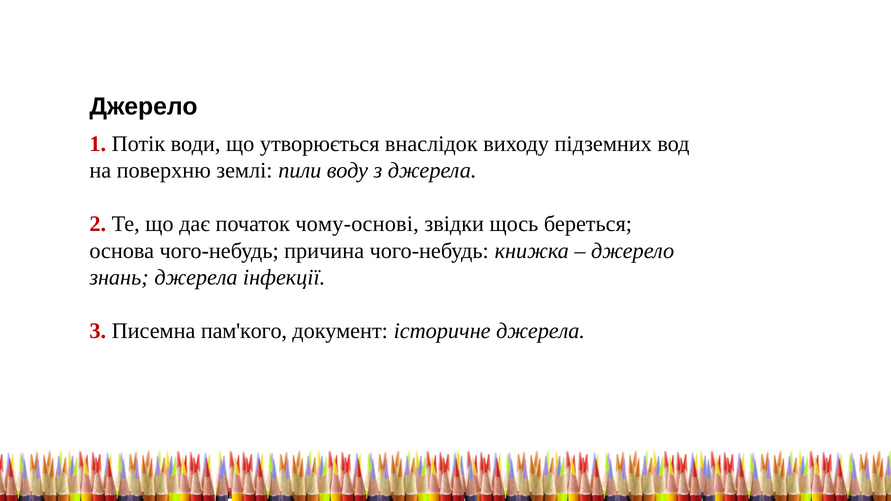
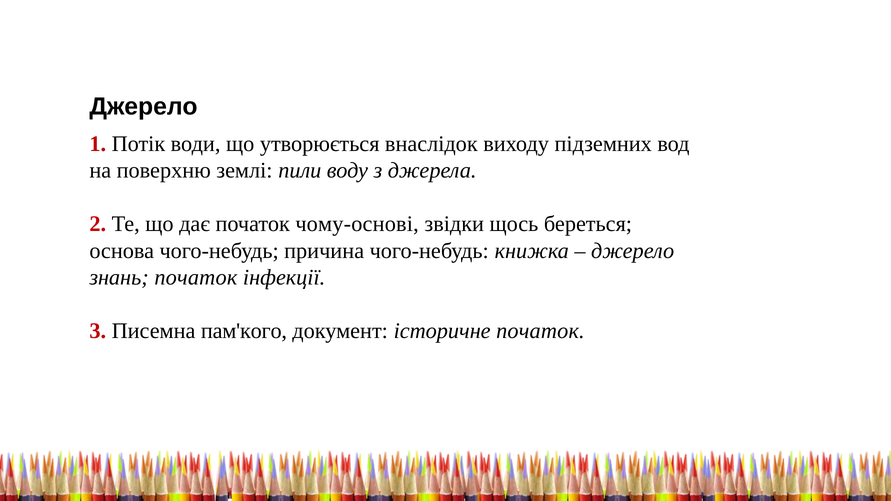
знань джерела: джерела -> початок
історичне джерела: джерела -> початок
